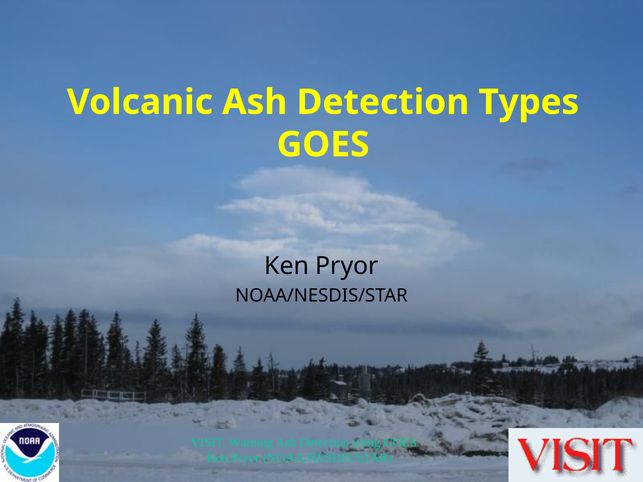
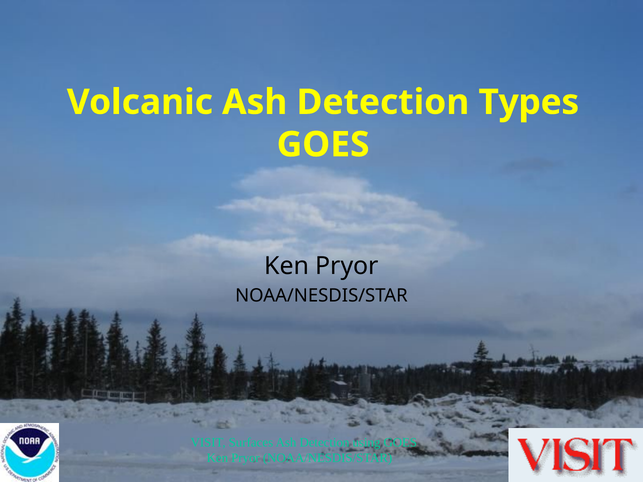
Warning: Warning -> Surfaces
